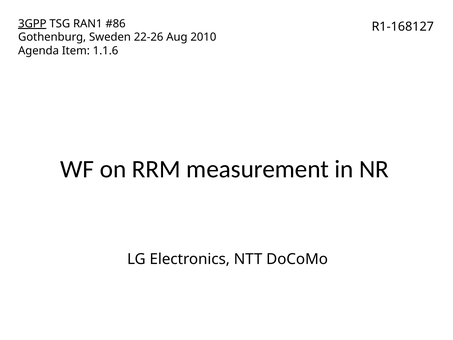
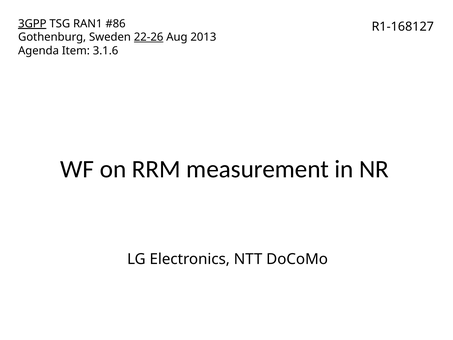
22-26 underline: none -> present
2010: 2010 -> 2013
1.1.6: 1.1.6 -> 3.1.6
